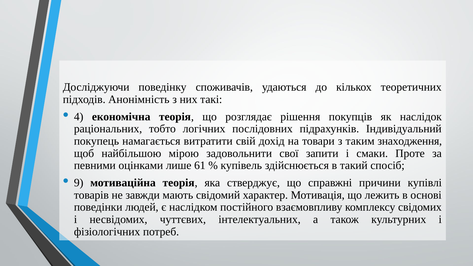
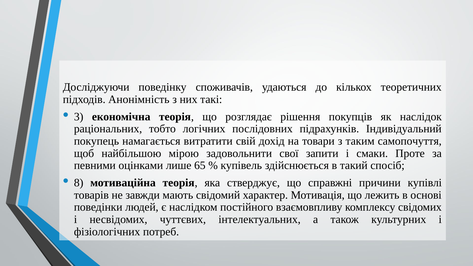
4: 4 -> 3
знаходження: знаходження -> самопочуття
61: 61 -> 65
9: 9 -> 8
